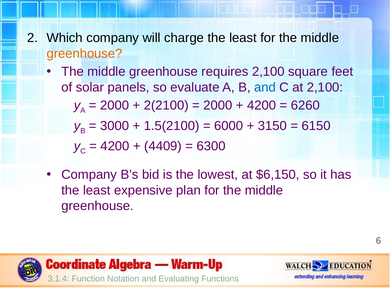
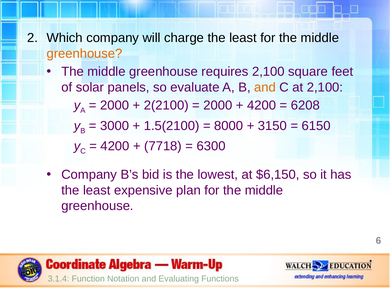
and at (265, 87) colour: blue -> orange
6260: 6260 -> 6208
6000: 6000 -> 8000
4409: 4409 -> 7718
